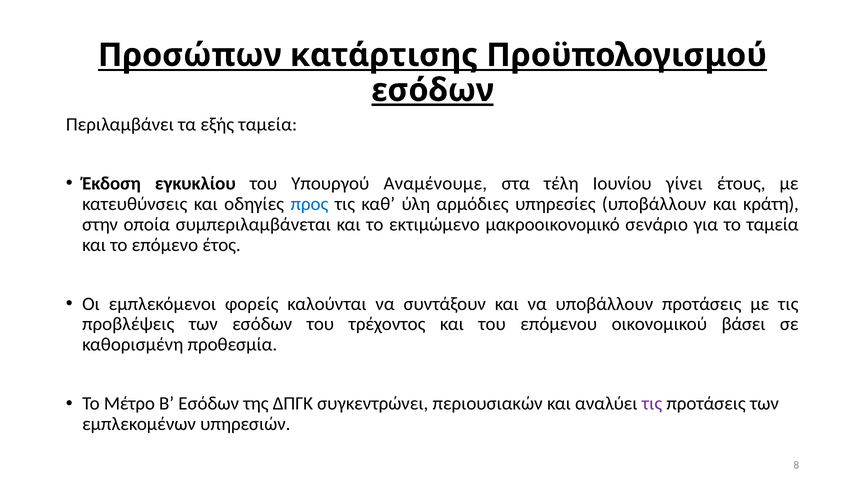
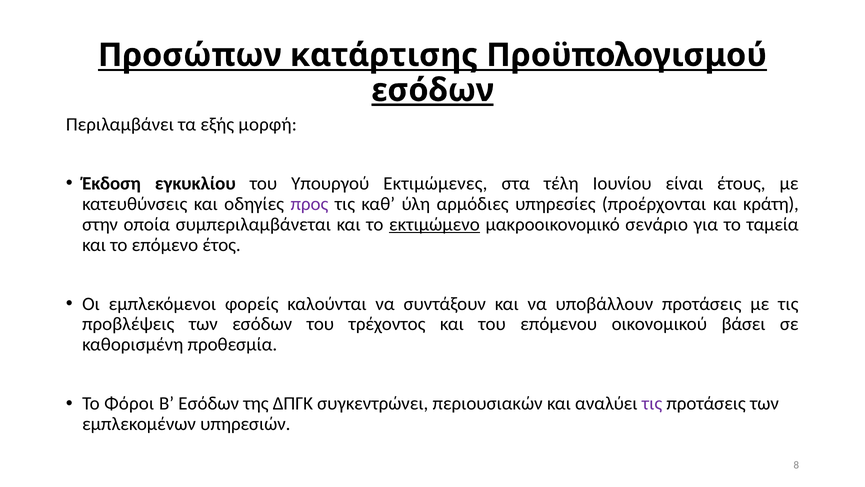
εξής ταμεία: ταμεία -> μορφή
Αναμένουμε: Αναμένουμε -> Εκτιμώμενες
γίνει: γίνει -> είναι
προς colour: blue -> purple
υπηρεσίες υποβάλλουν: υποβάλλουν -> προέρχονται
εκτιμώμενο underline: none -> present
Μέτρο: Μέτρο -> Φόροι
